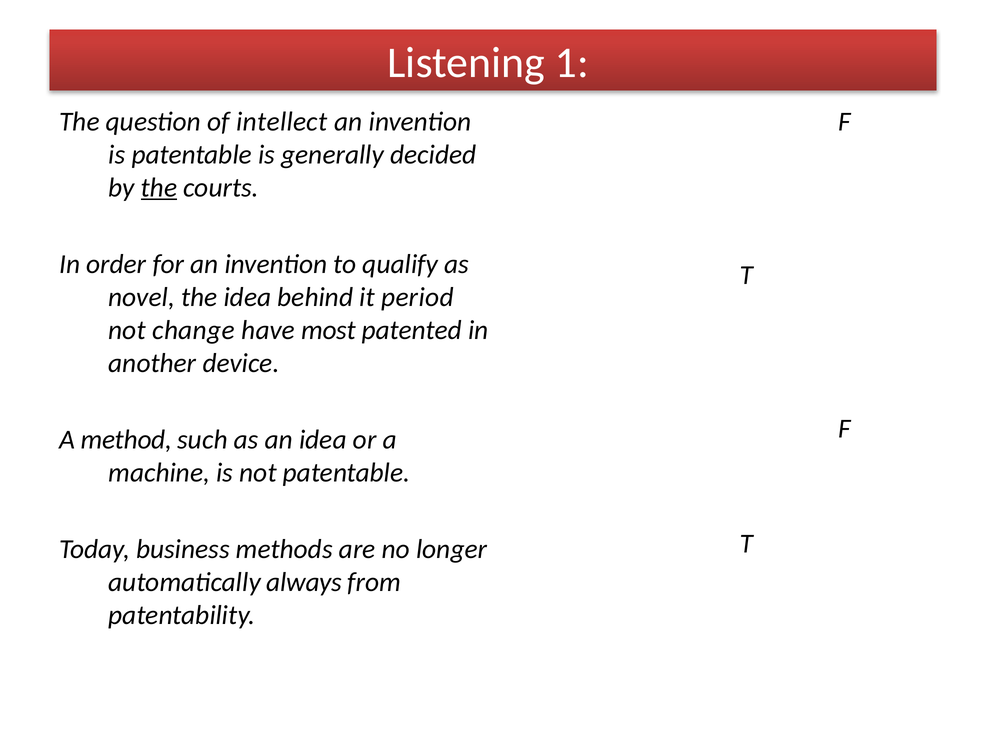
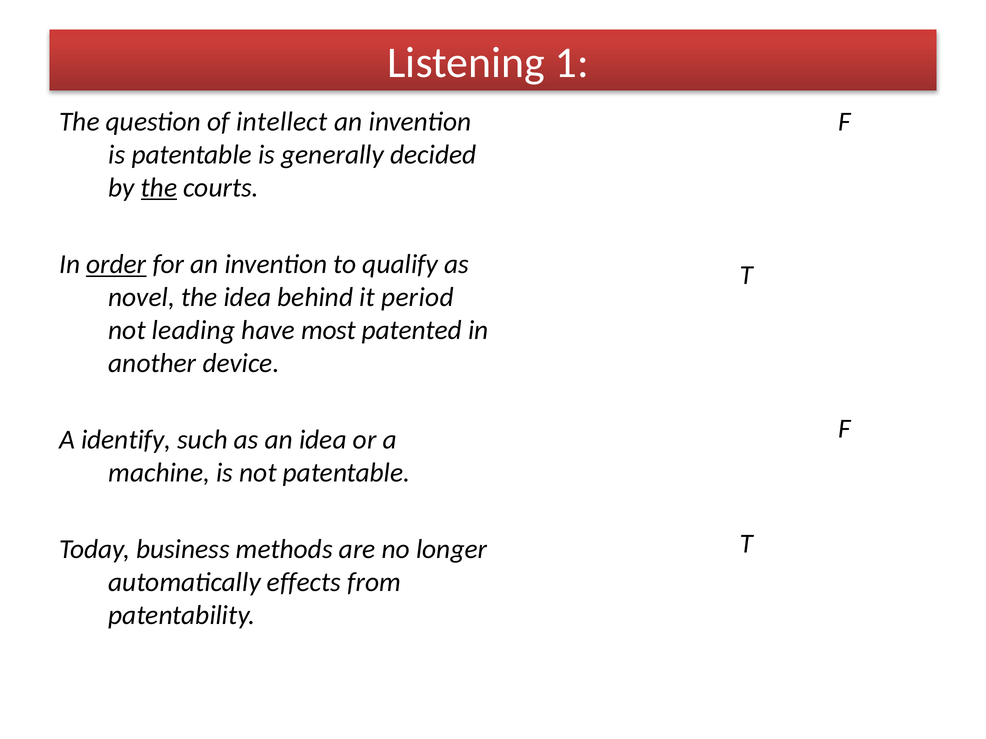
order underline: none -> present
change: change -> leading
method: method -> identify
always: always -> effects
